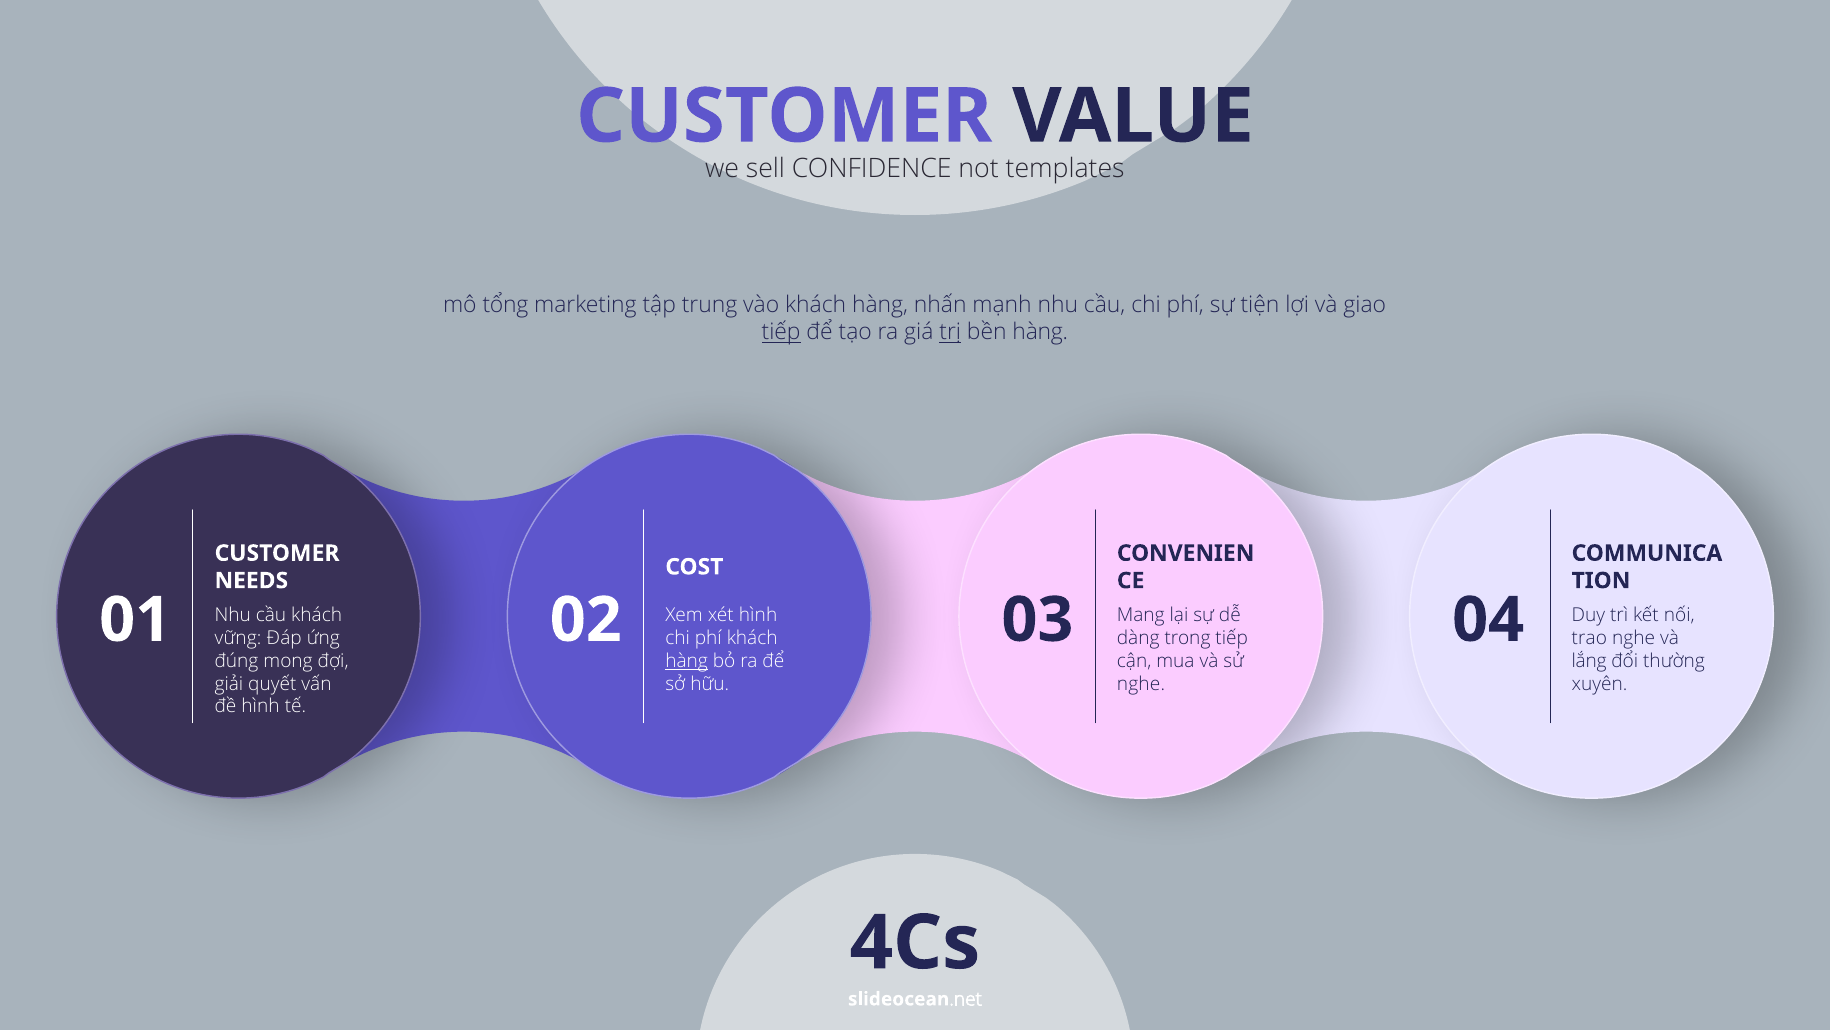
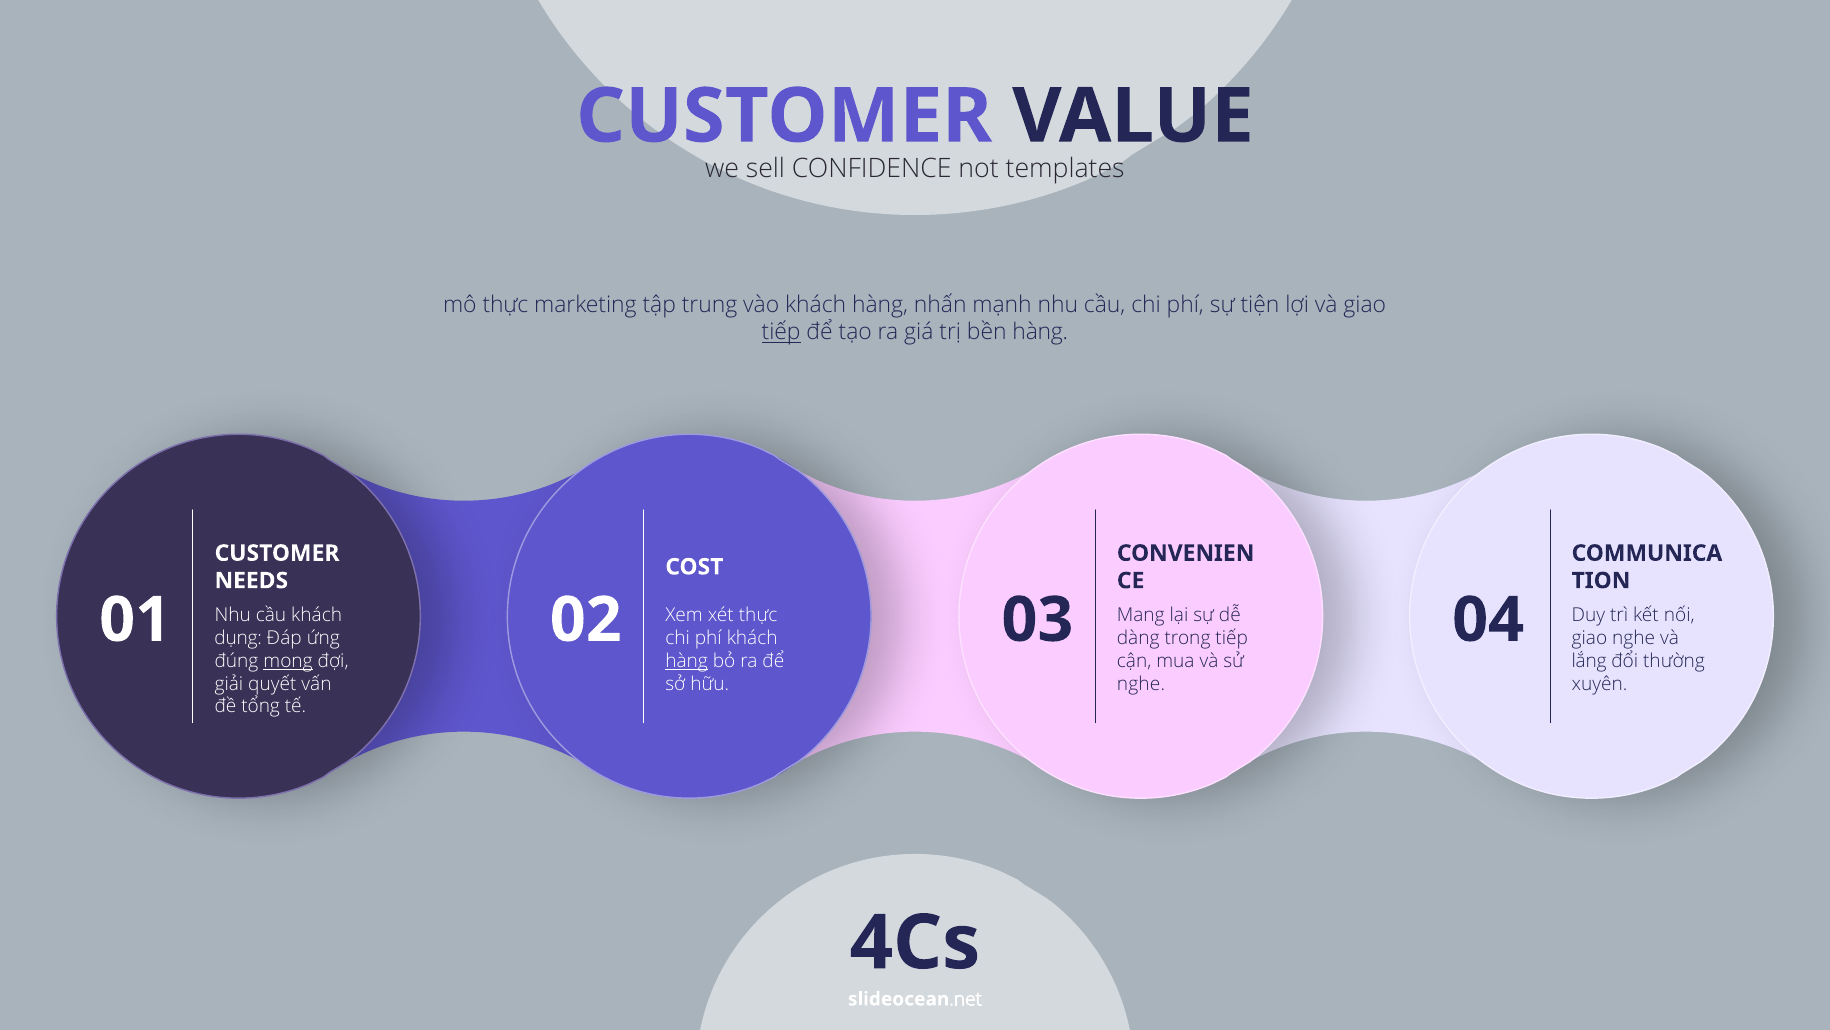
mô tổng: tổng -> thực
trị underline: present -> none
xét hình: hình -> thực
vững: vững -> dụng
trao at (1589, 638): trao -> giao
mong underline: none -> present
đề hình: hình -> tổng
